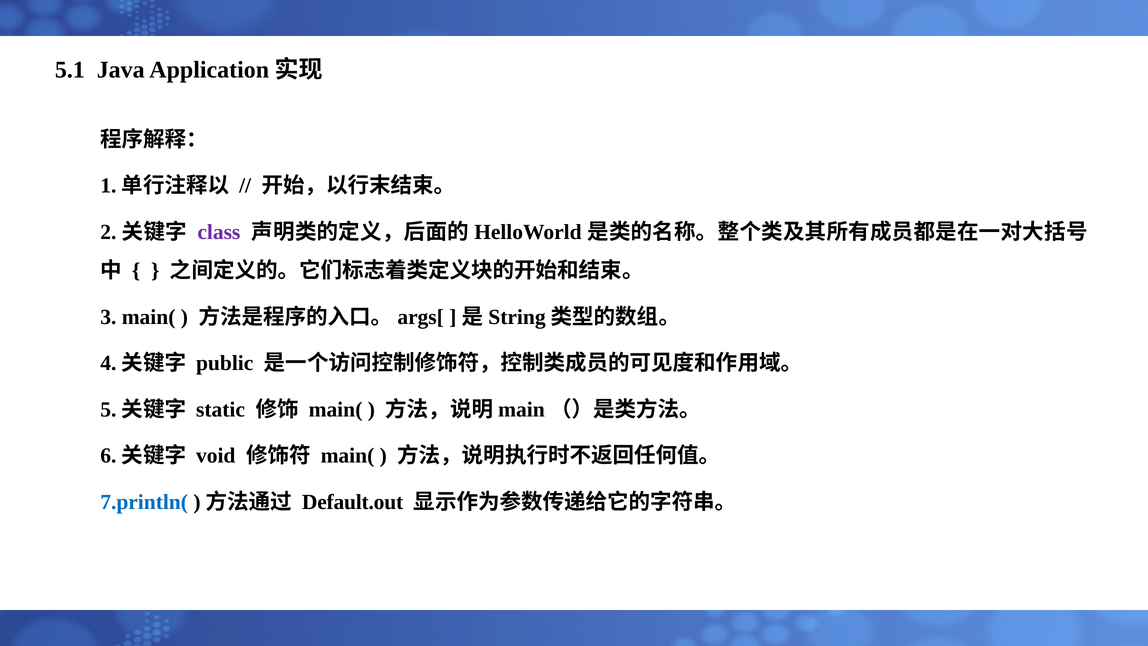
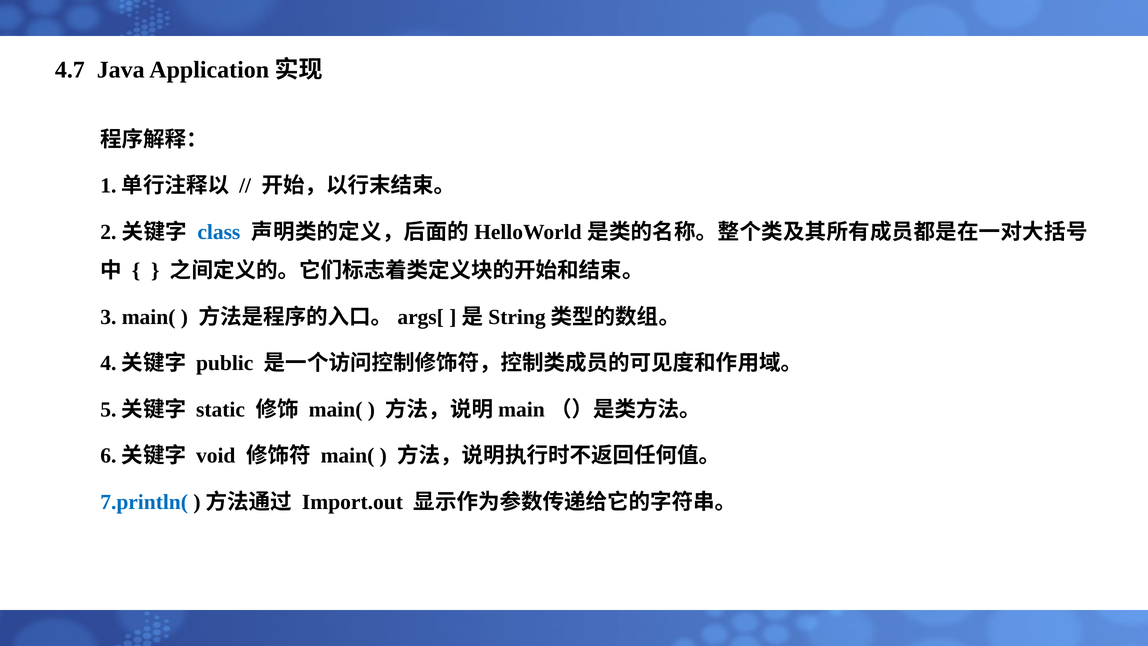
5.1: 5.1 -> 4.7
class colour: purple -> blue
Default.out: Default.out -> Import.out
